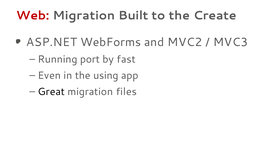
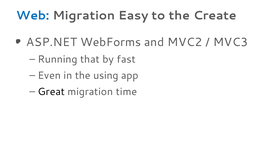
Web colour: red -> blue
Built: Built -> Easy
port: port -> that
files: files -> time
